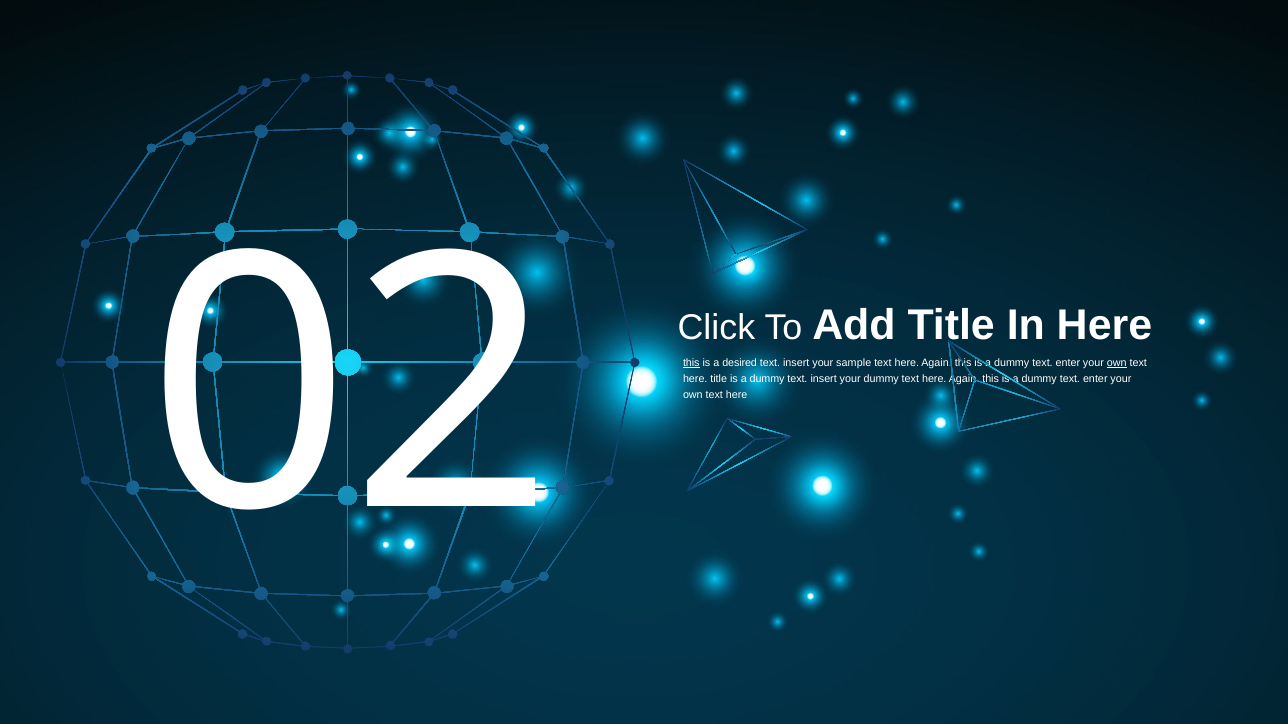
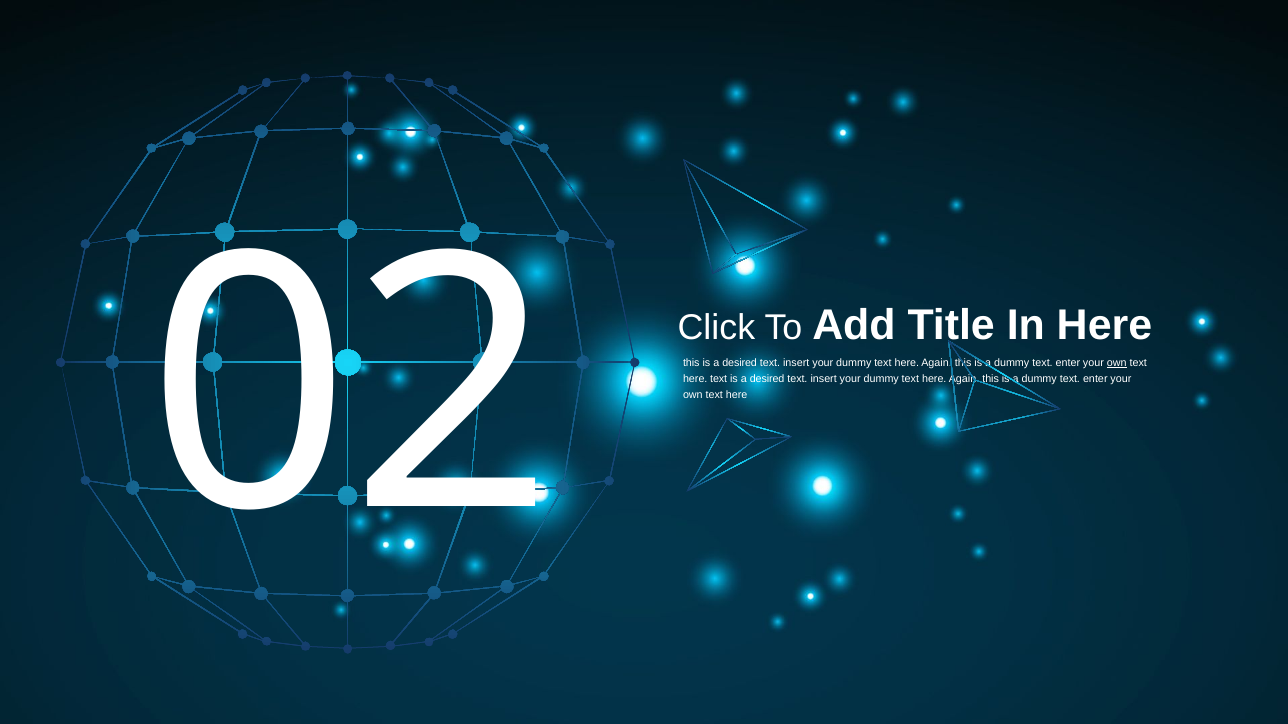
this at (691, 363) underline: present -> none
sample at (854, 363): sample -> dummy
here title: title -> text
dummy at (767, 379): dummy -> desired
